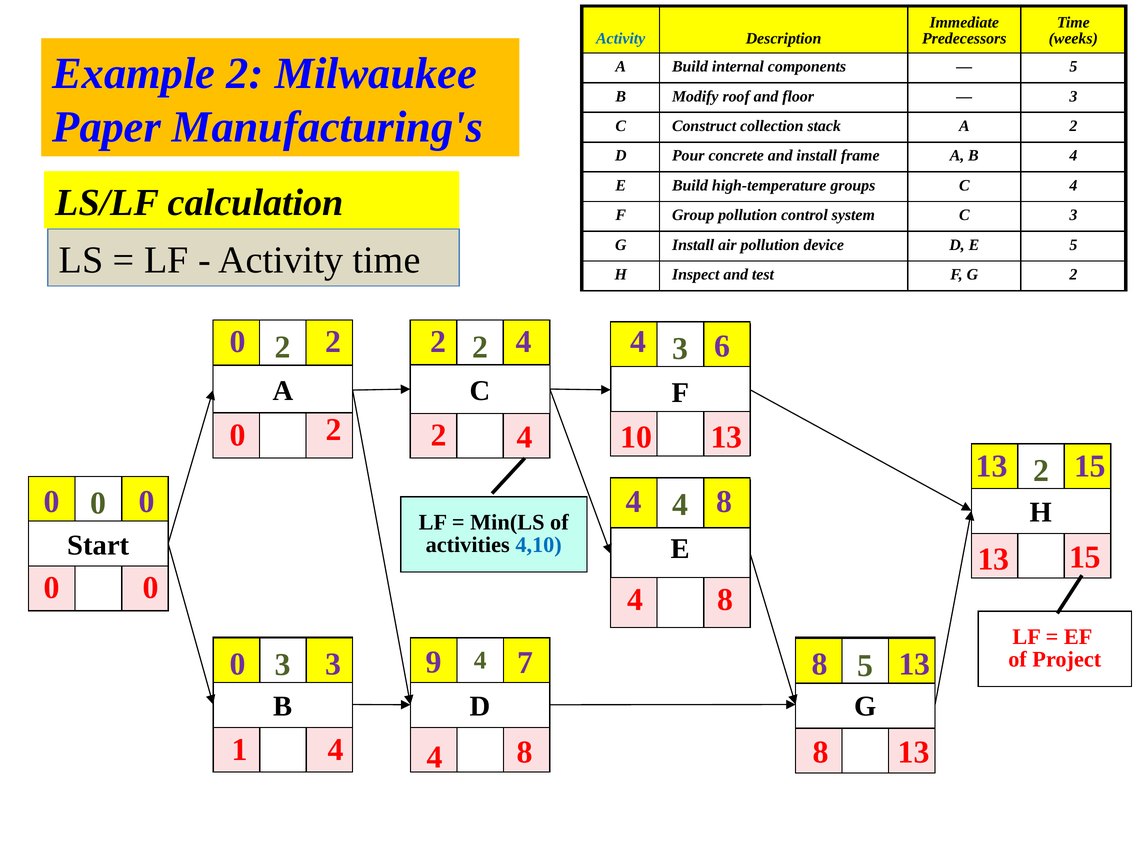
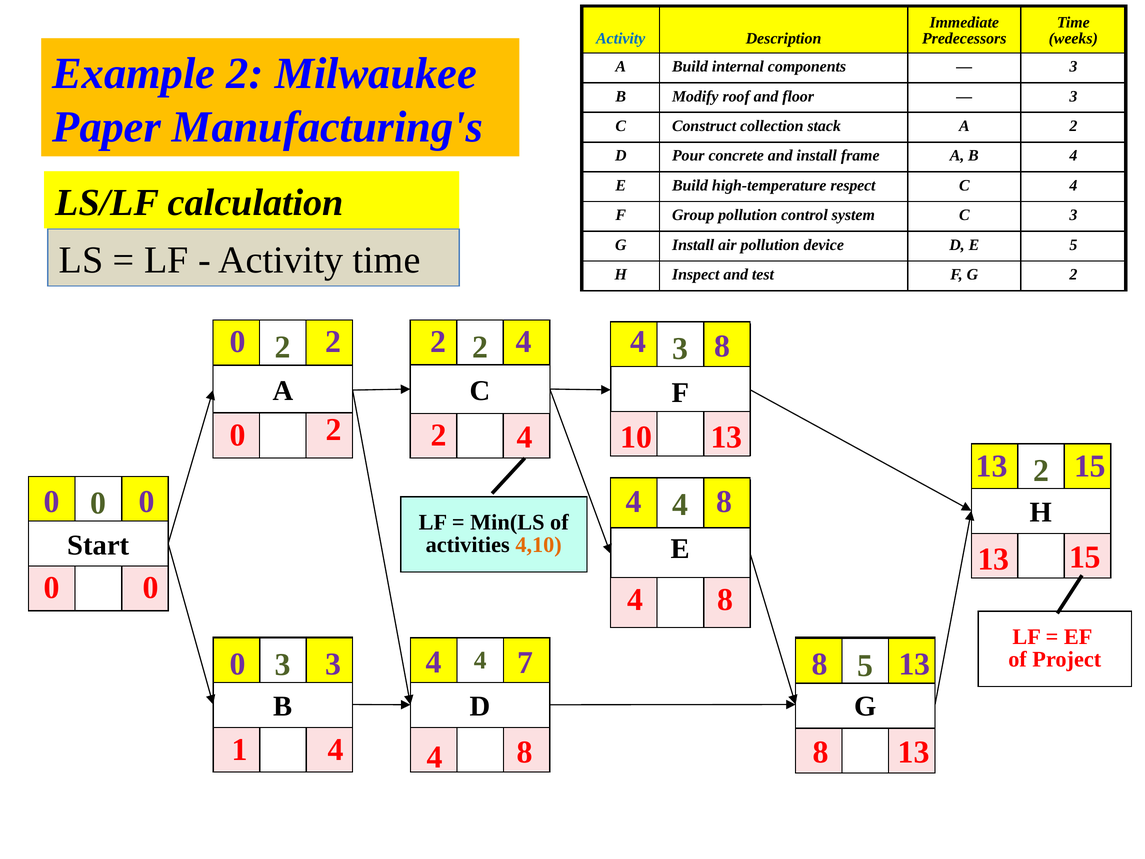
5 at (1073, 67): 5 -> 3
groups: groups -> respect
4 4 6: 6 -> 8
4,10 colour: blue -> orange
3 9: 9 -> 4
